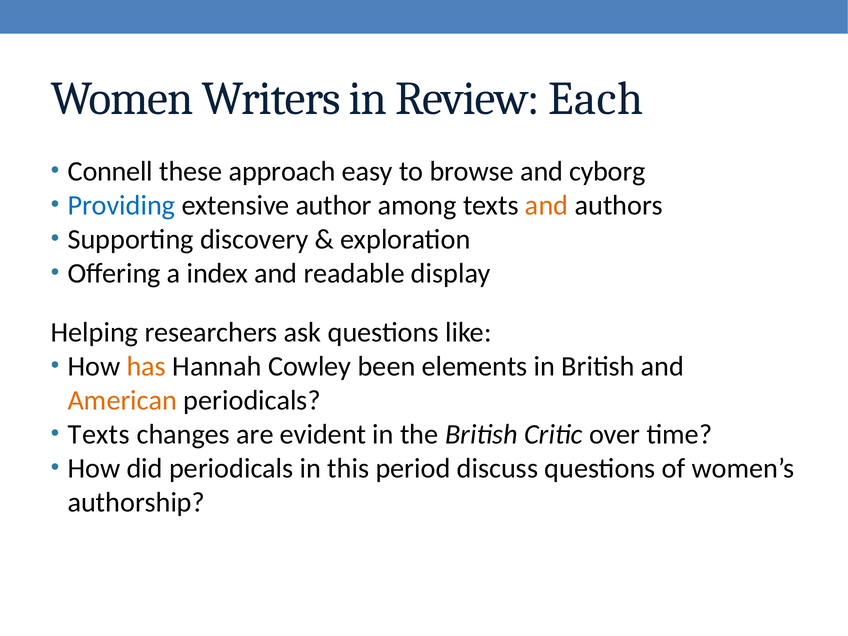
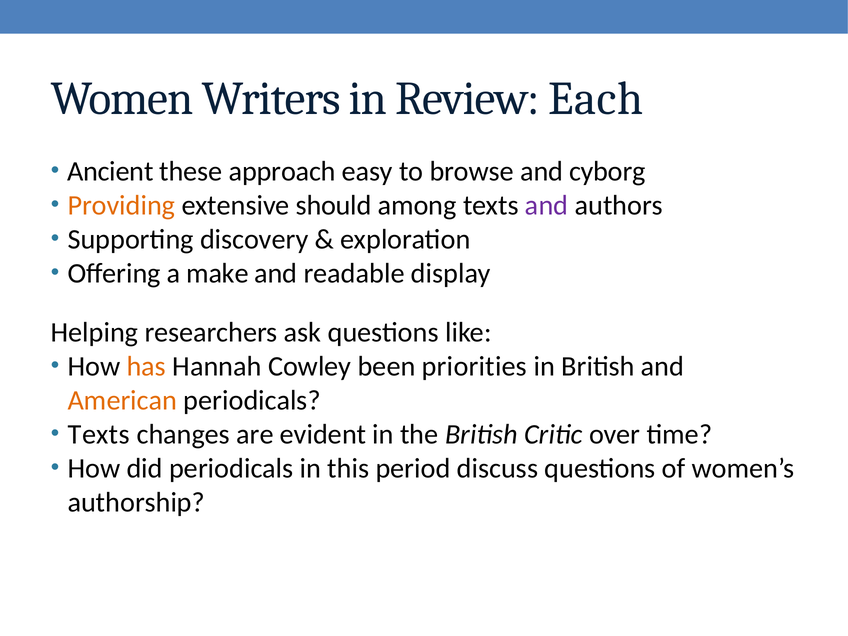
Connell: Connell -> Ancient
Providing colour: blue -> orange
author: author -> should
and at (547, 205) colour: orange -> purple
index: index -> make
elements: elements -> priorities
